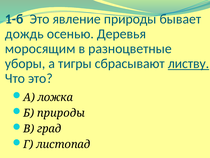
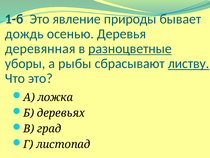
моросящим: моросящим -> деревянная
разноцветные underline: none -> present
тигры: тигры -> рыбы
Б природы: природы -> деревьях
